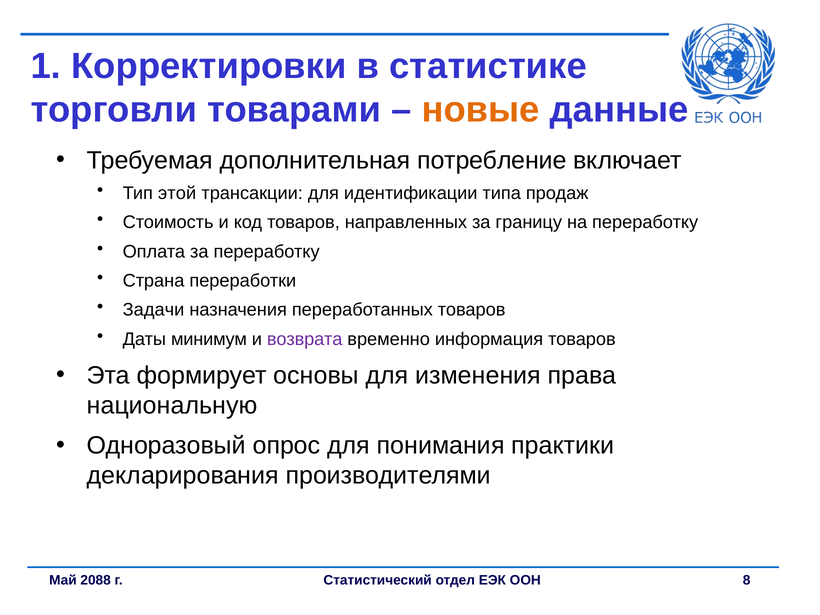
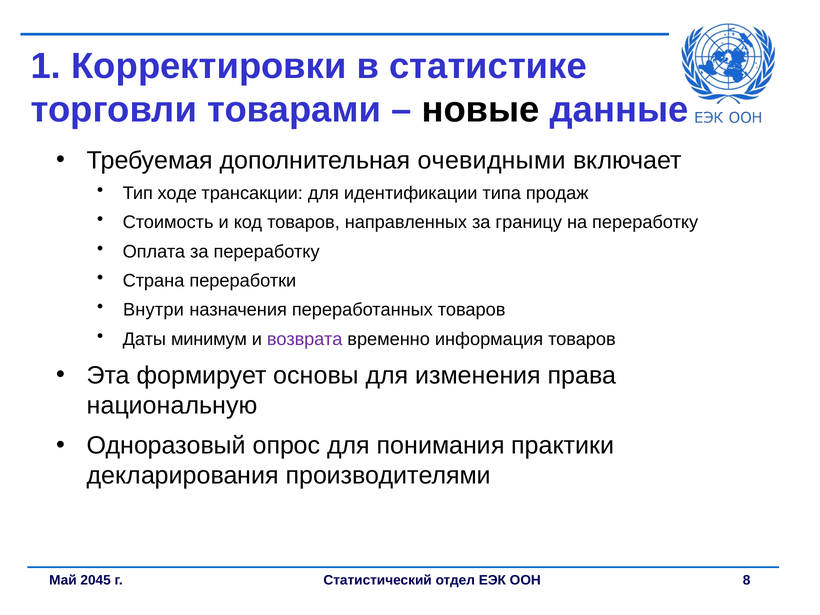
новые colour: orange -> black
потребление: потребление -> очевидными
этой: этой -> ходе
Задачи: Задачи -> Внутри
2088: 2088 -> 2045
